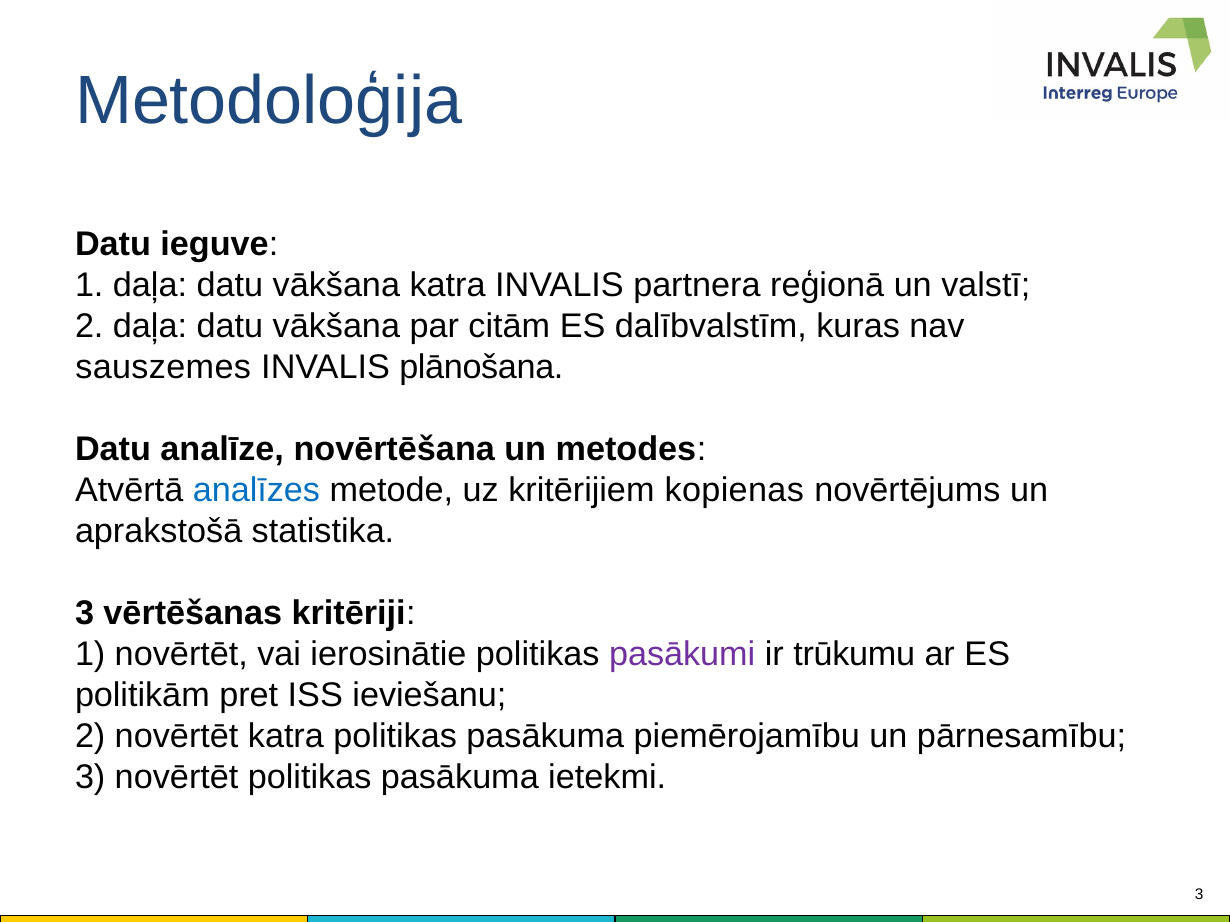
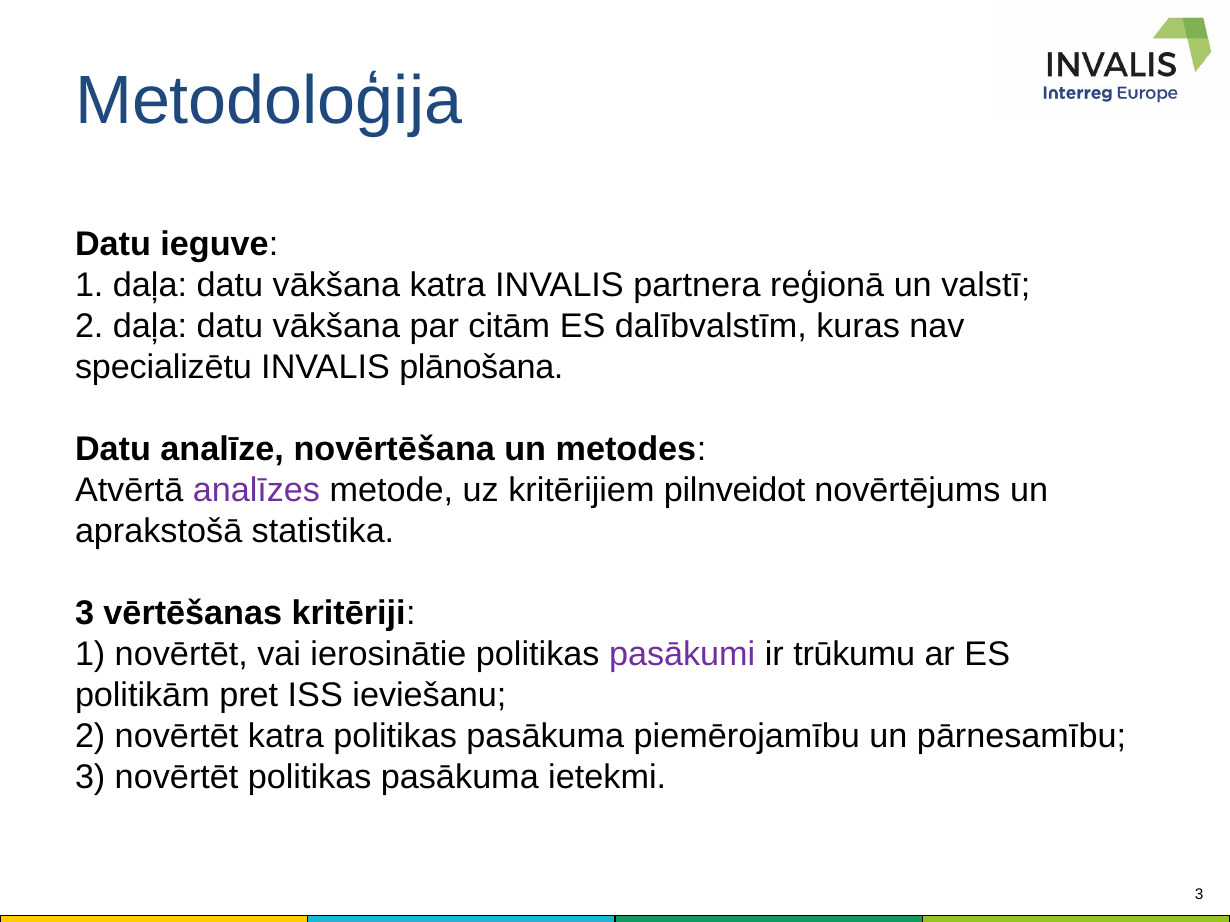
sauszemes: sauszemes -> specializētu
analīzes colour: blue -> purple
kopienas: kopienas -> pilnveidot
